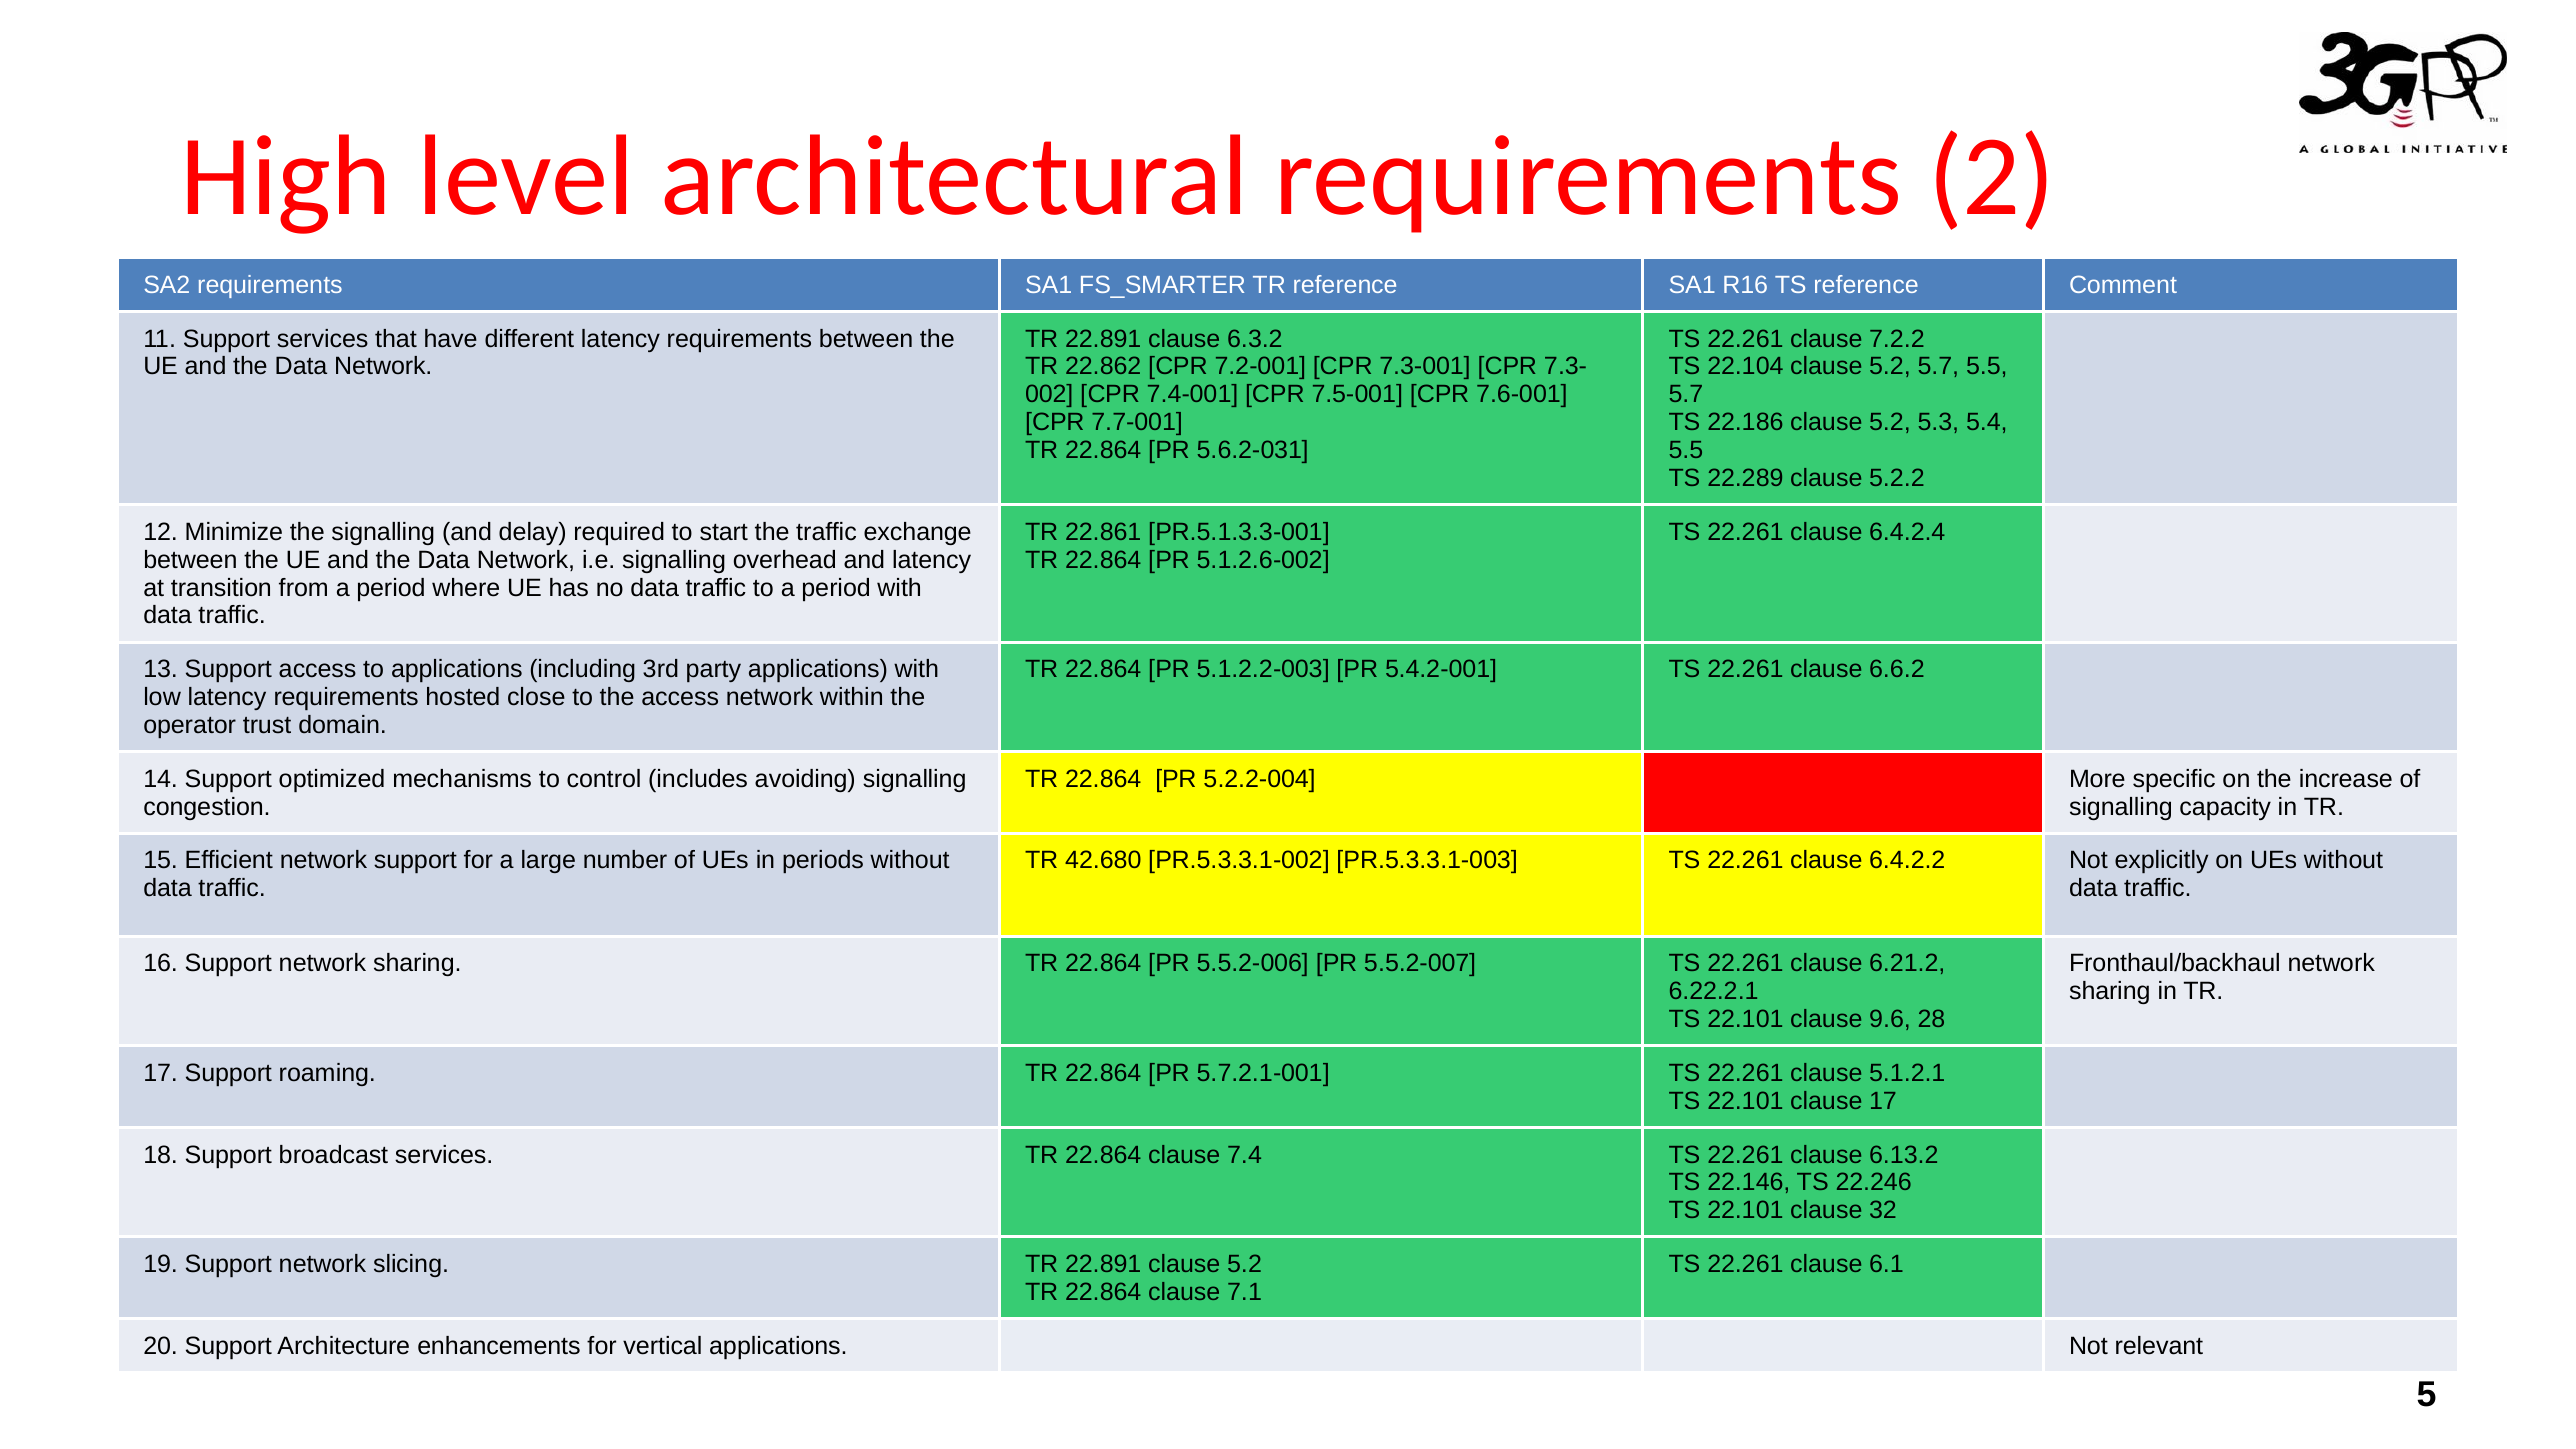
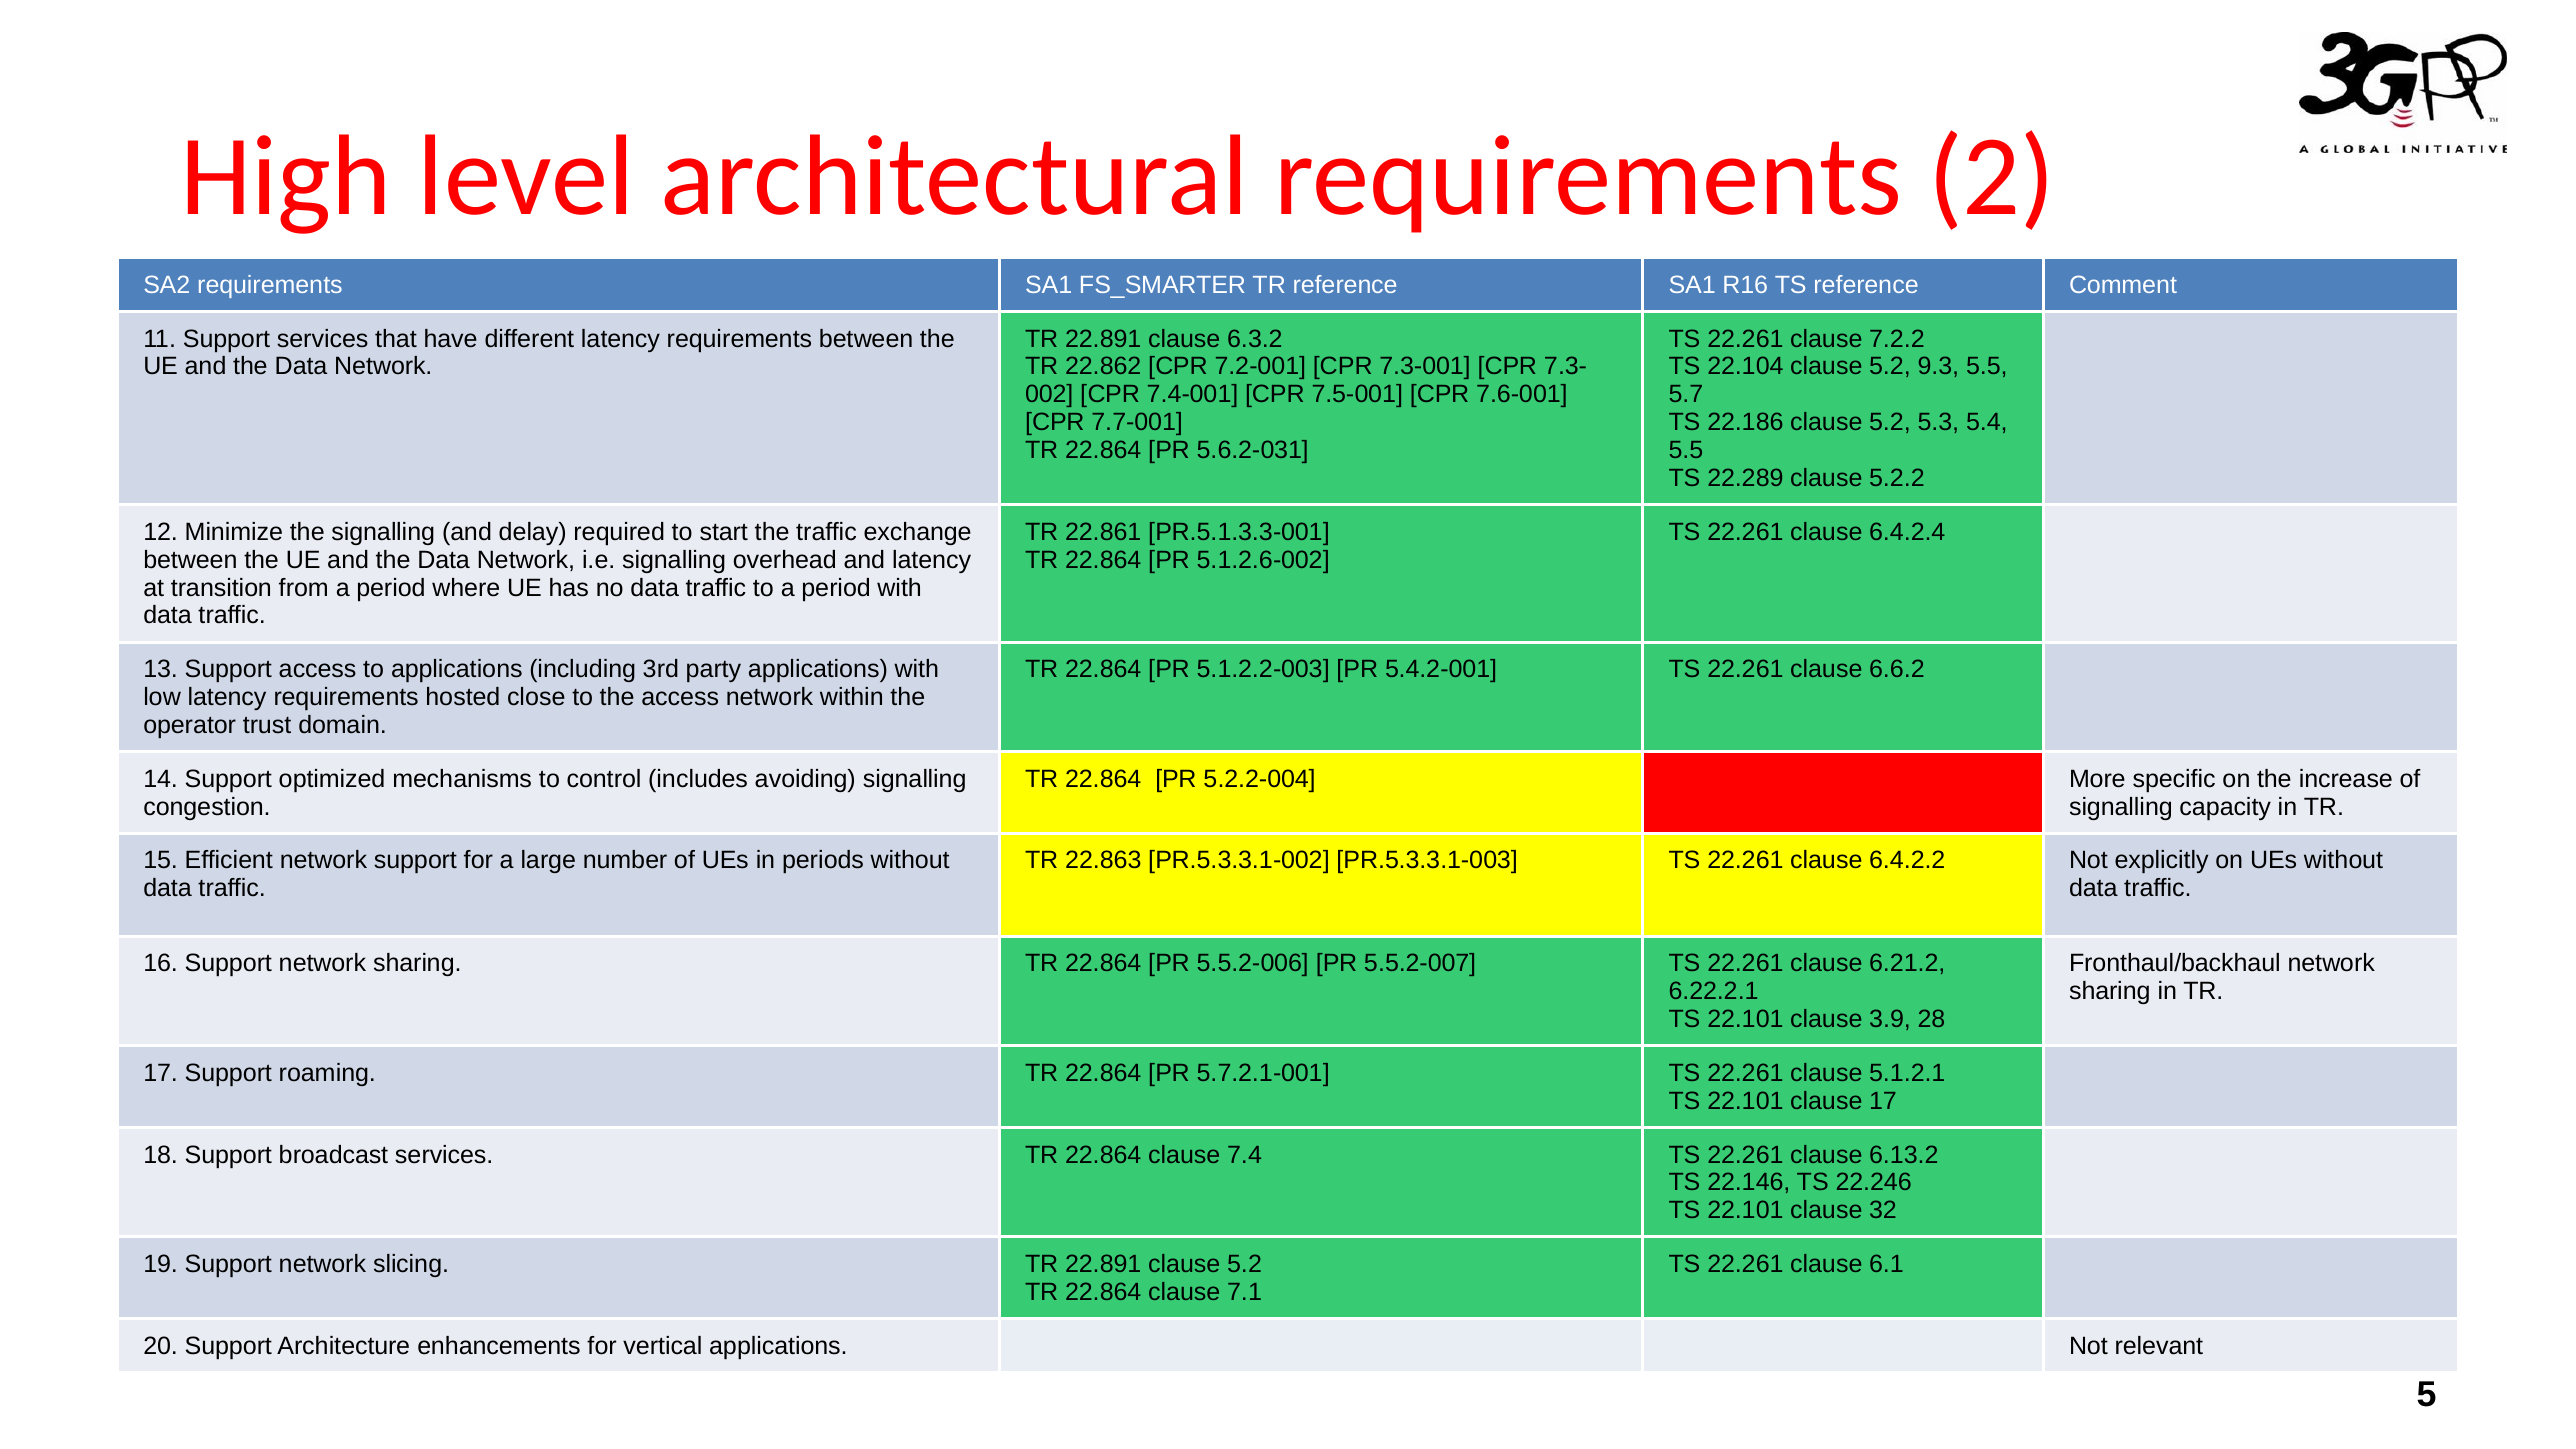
5.2 5.7: 5.7 -> 9.3
42.680: 42.680 -> 22.863
9.6: 9.6 -> 3.9
